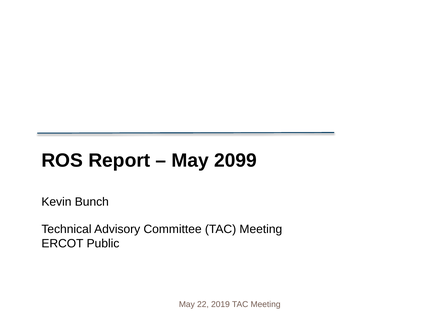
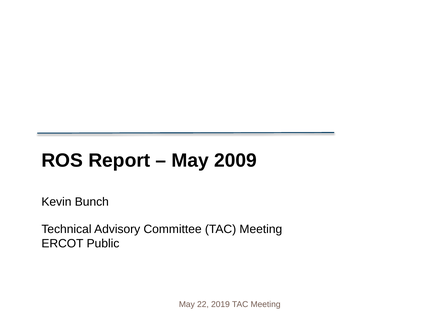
2099: 2099 -> 2009
